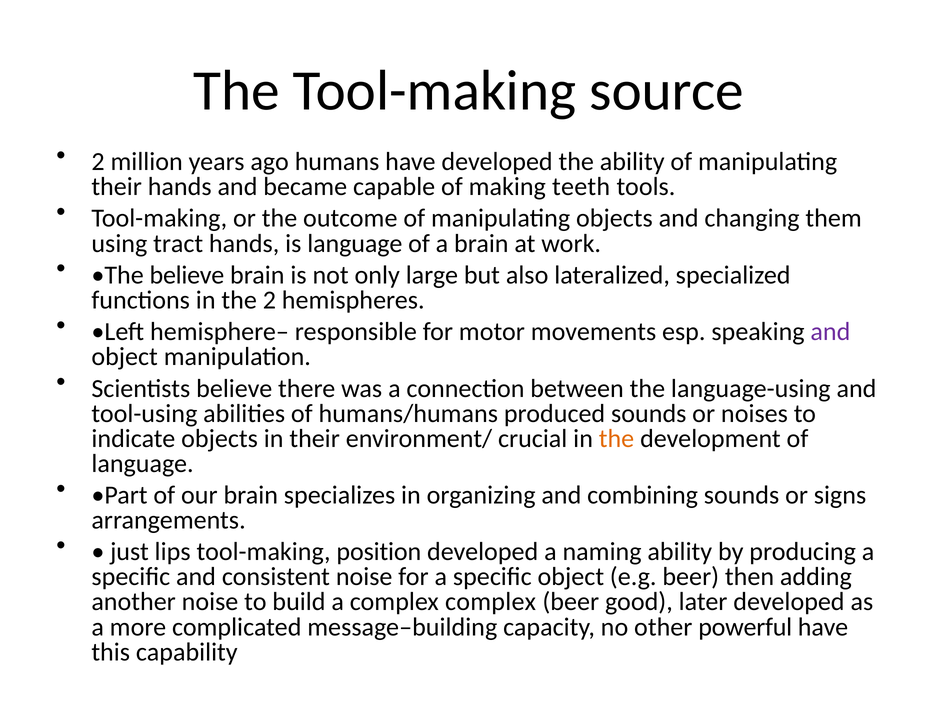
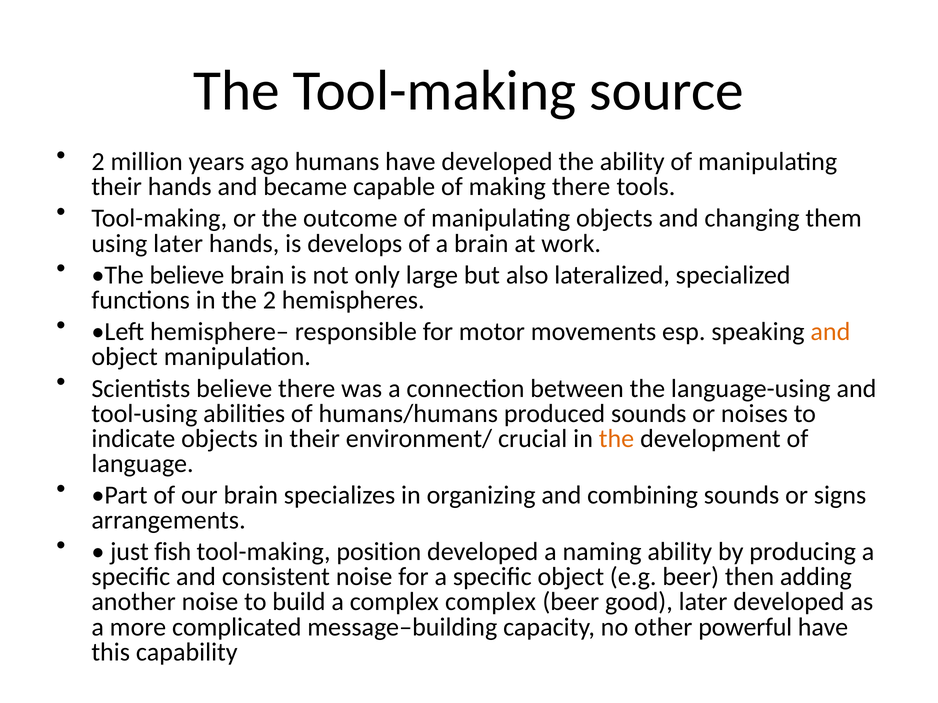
making teeth: teeth -> there
using tract: tract -> later
is language: language -> develops
and at (830, 332) colour: purple -> orange
lips: lips -> fish
